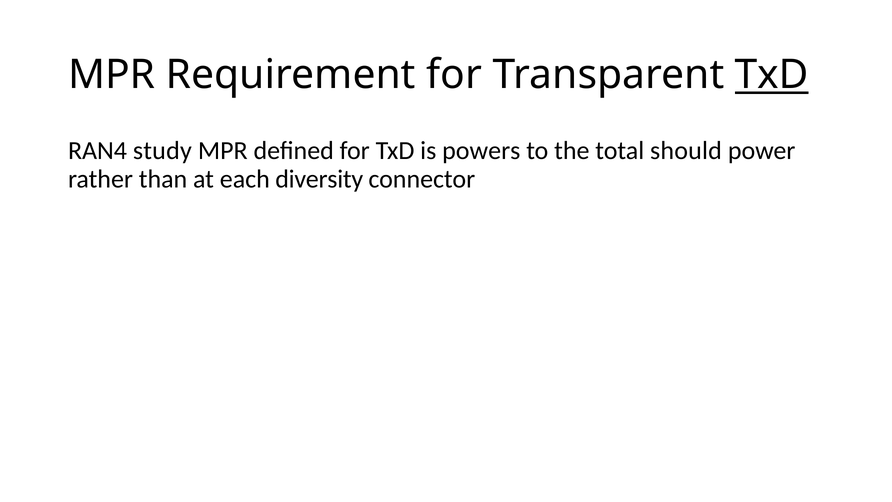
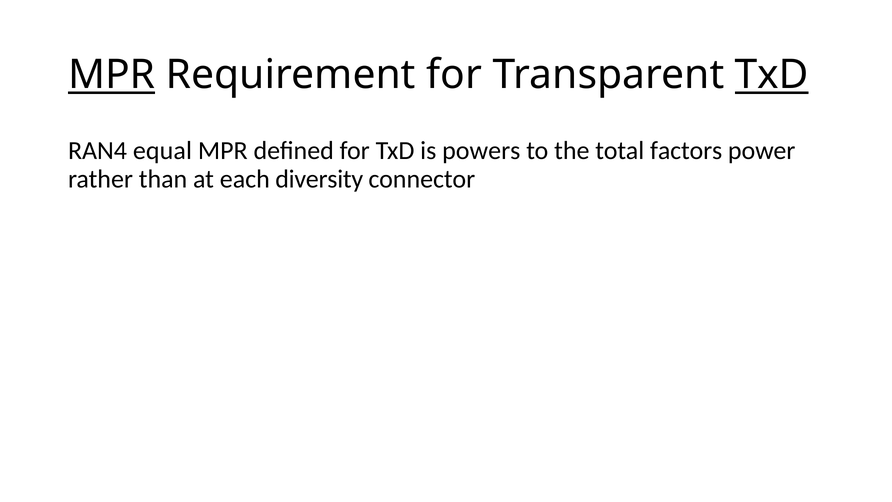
MPR at (112, 75) underline: none -> present
study: study -> equal
should: should -> factors
